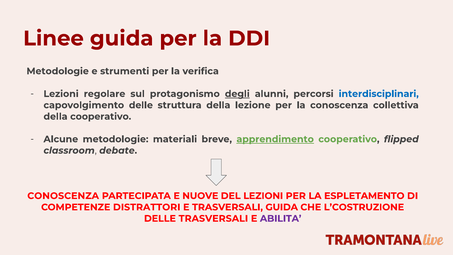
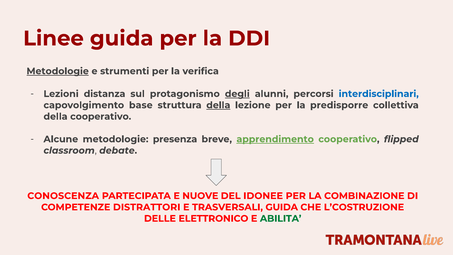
Metodologie at (58, 71) underline: none -> present
regolare: regolare -> distanza
capovolgimento delle: delle -> base
della at (218, 105) underline: none -> present
la conoscenza: conoscenza -> predisporre
materiali: materiali -> presenza
DEL LEZIONI: LEZIONI -> IDONEE
ESPLETAMENTO: ESPLETAMENTO -> COMBINAZIONE
DELLE TRASVERSALI: TRASVERSALI -> ELETTRONICO
ABILITA colour: purple -> green
